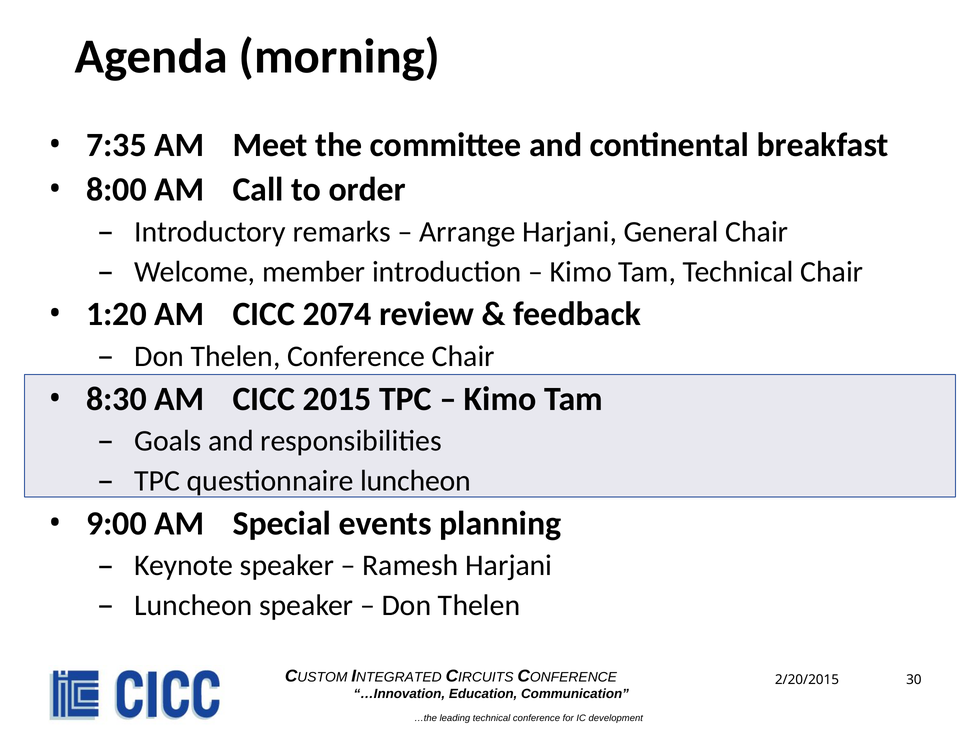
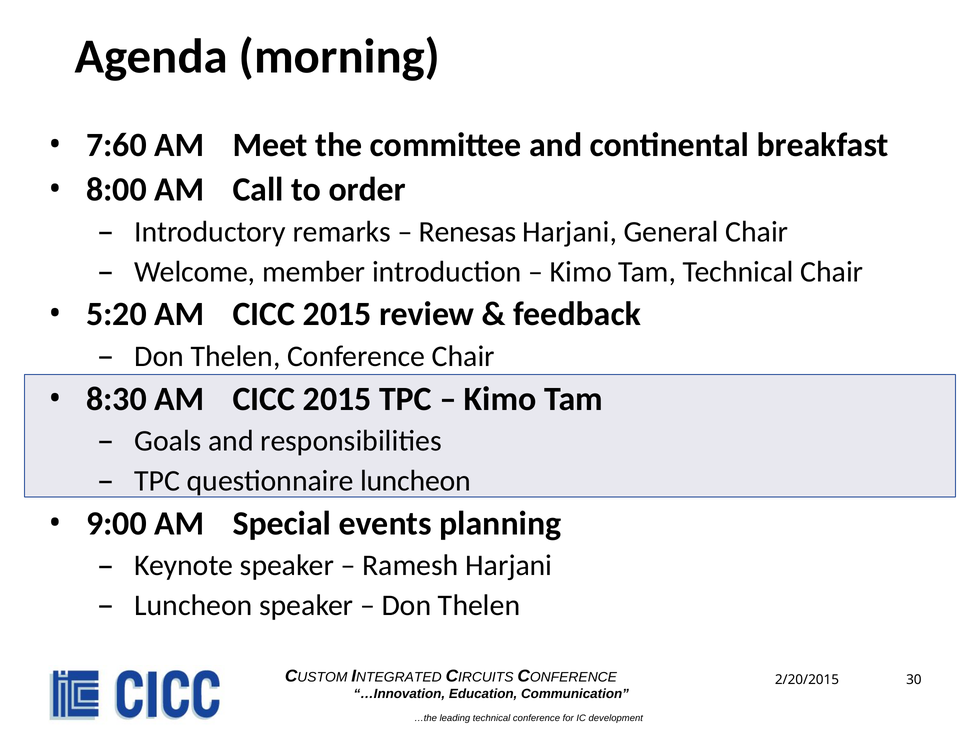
7:35: 7:35 -> 7:60
Arrange: Arrange -> Renesas
1:20: 1:20 -> 5:20
2074 at (337, 314): 2074 -> 2015
